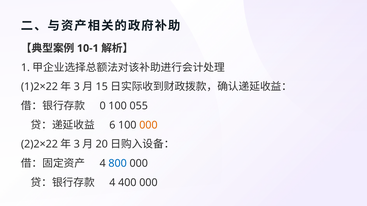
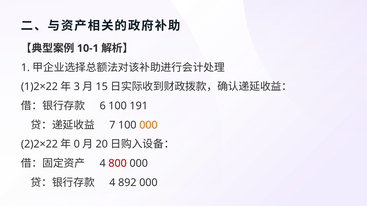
0: 0 -> 6
055: 055 -> 191
6: 6 -> 7
3 at (77, 145): 3 -> 0
800 colour: blue -> red
400: 400 -> 892
